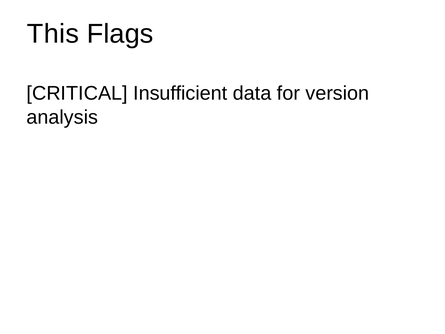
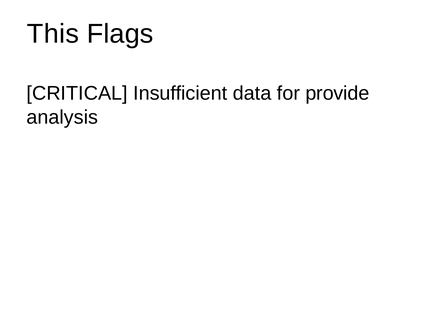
version: version -> provide
